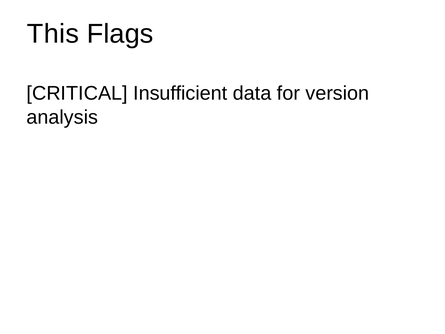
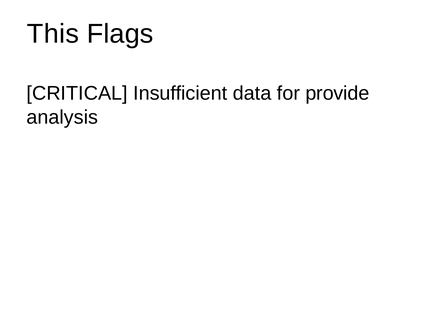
version: version -> provide
